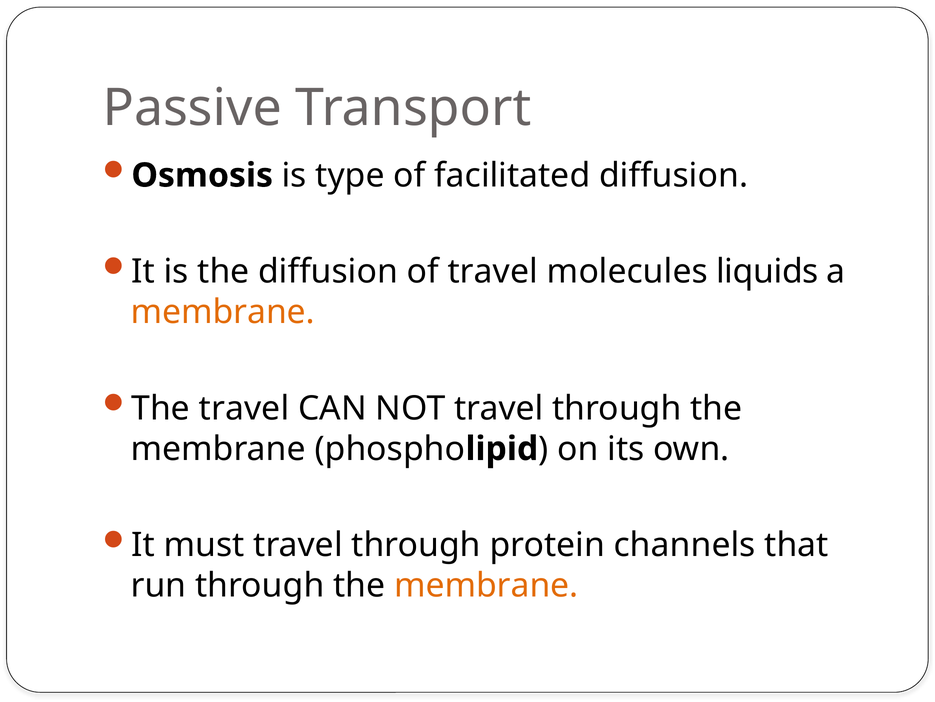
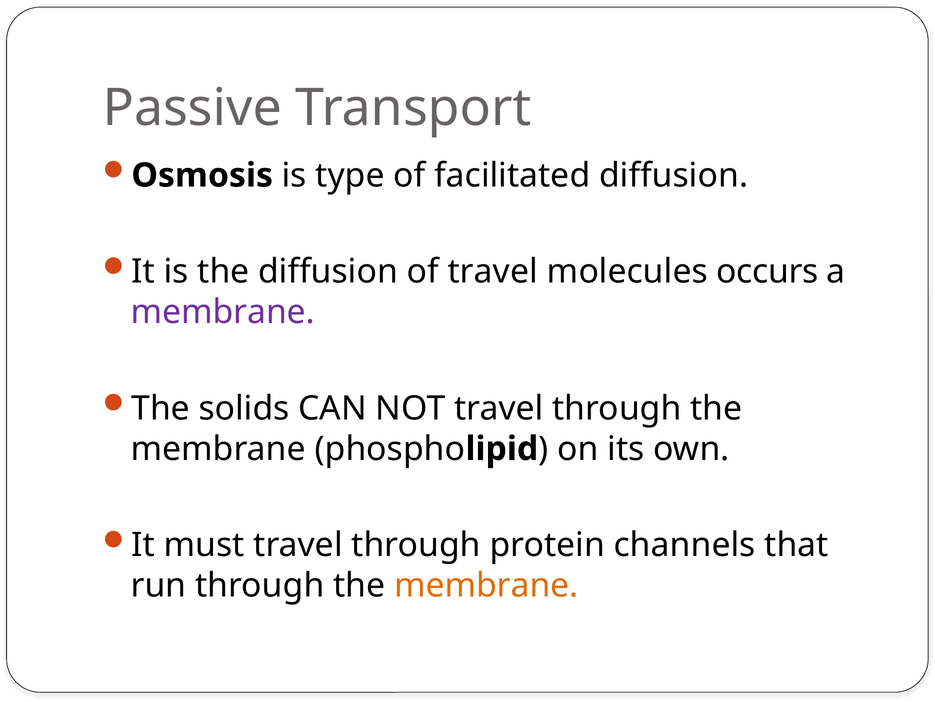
liquids: liquids -> occurs
membrane at (223, 312) colour: orange -> purple
The travel: travel -> solids
